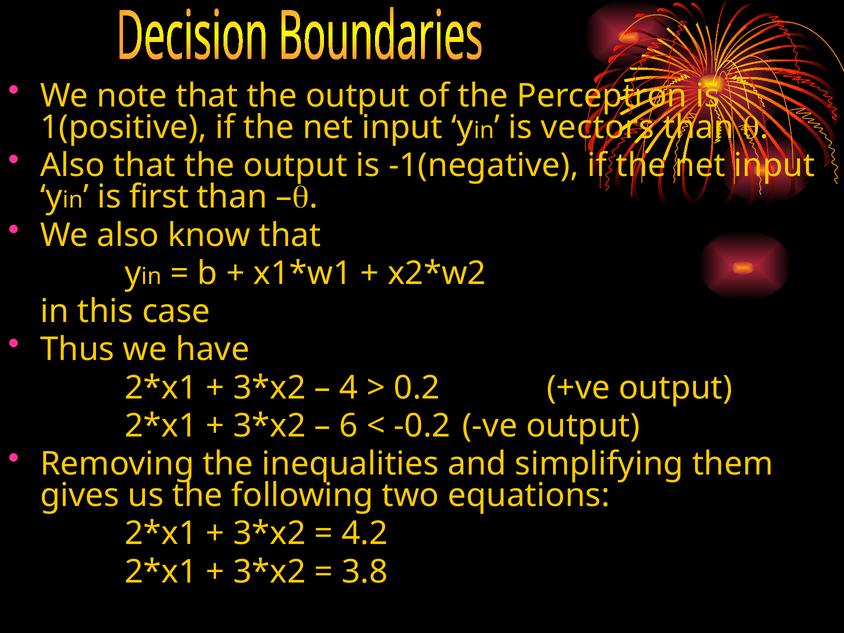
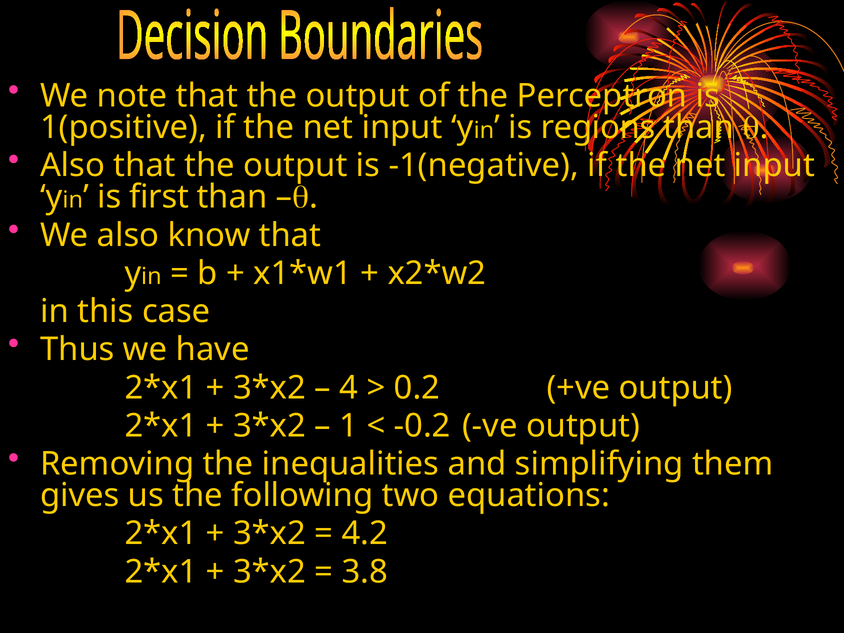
vectors: vectors -> regions
6: 6 -> 1
